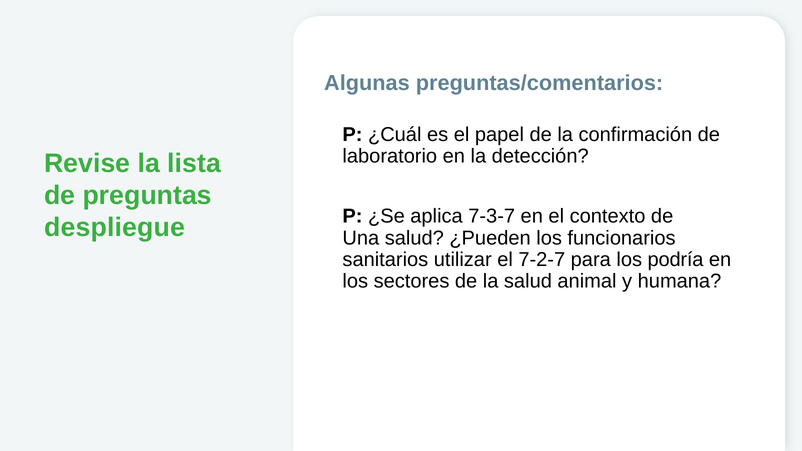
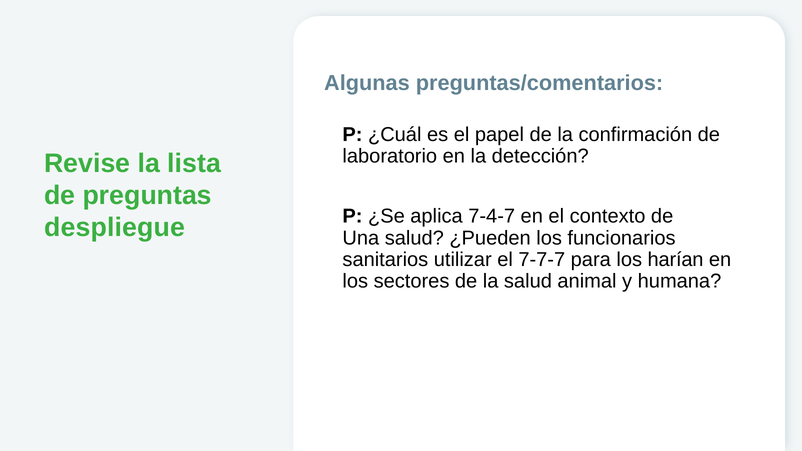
7-3-7: 7-3-7 -> 7-4-7
7-2-7: 7-2-7 -> 7-7-7
podría: podría -> harían
